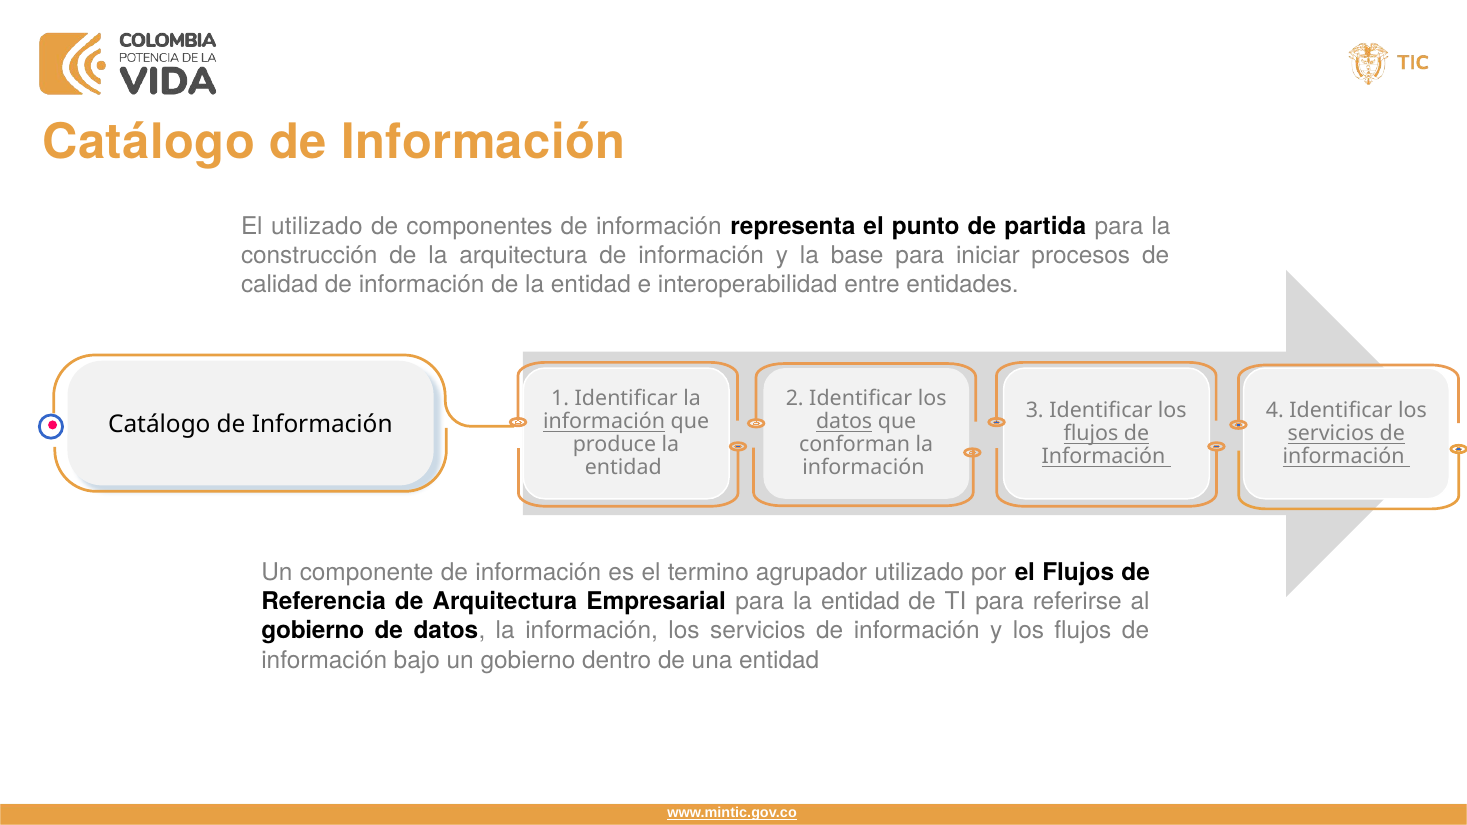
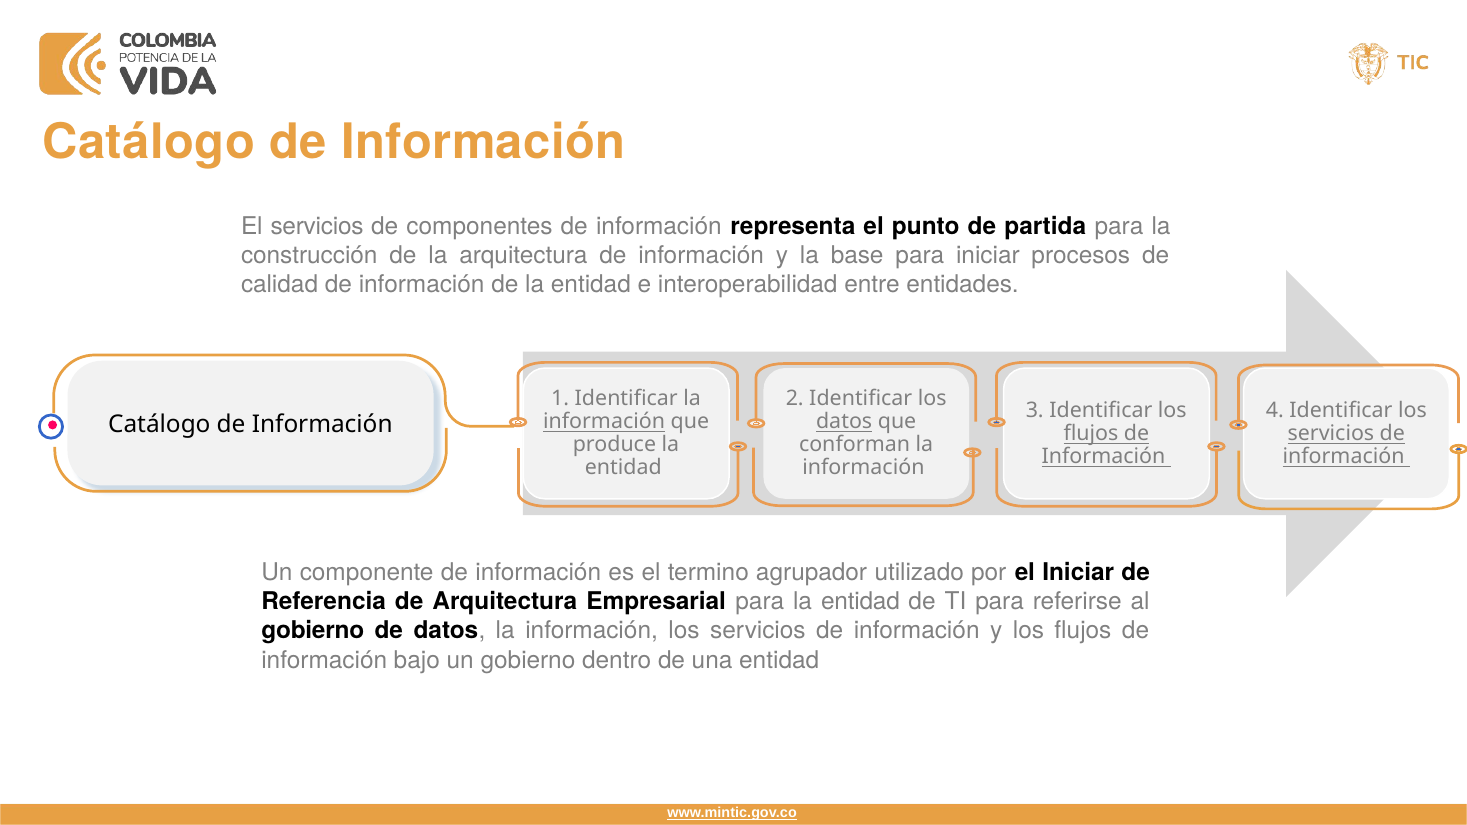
El utilizado: utilizado -> servicios
el Flujos: Flujos -> Iniciar
